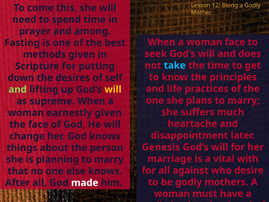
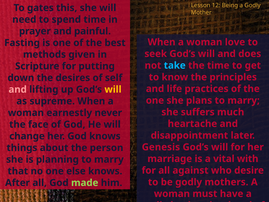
come: come -> gates
among: among -> painful
woman face: face -> love
and at (18, 89) colour: light green -> pink
earnestly given: given -> never
made colour: white -> light green
